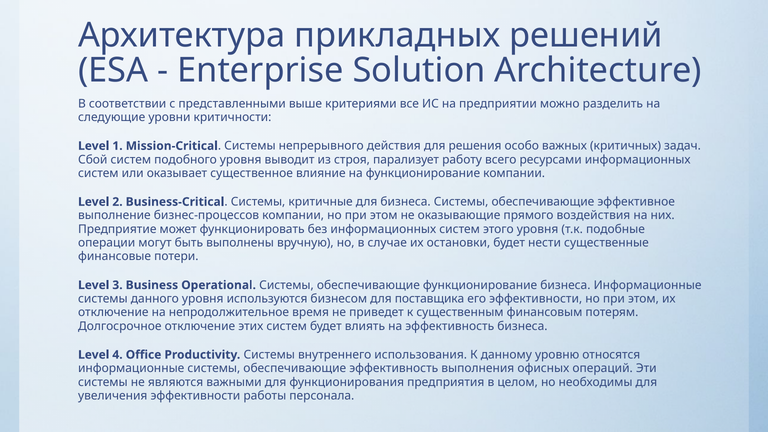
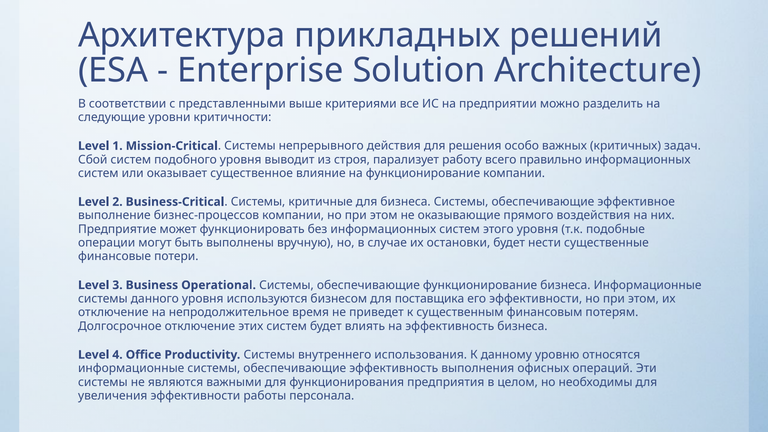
ресурсами: ресурсами -> правильно
